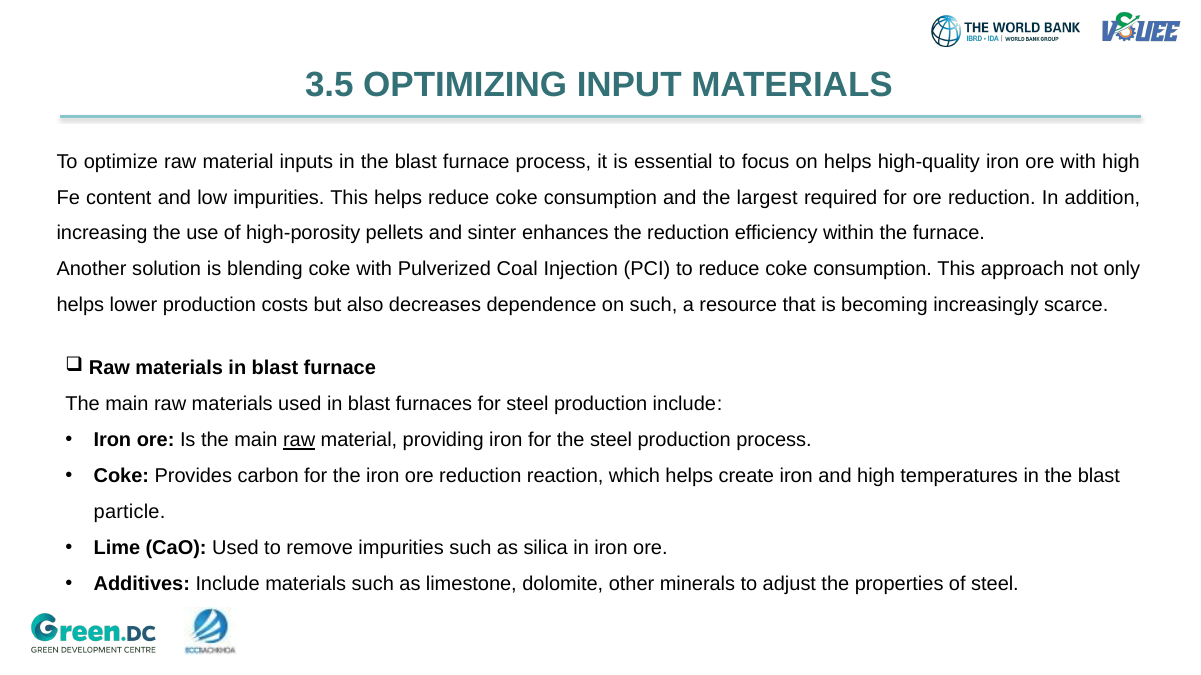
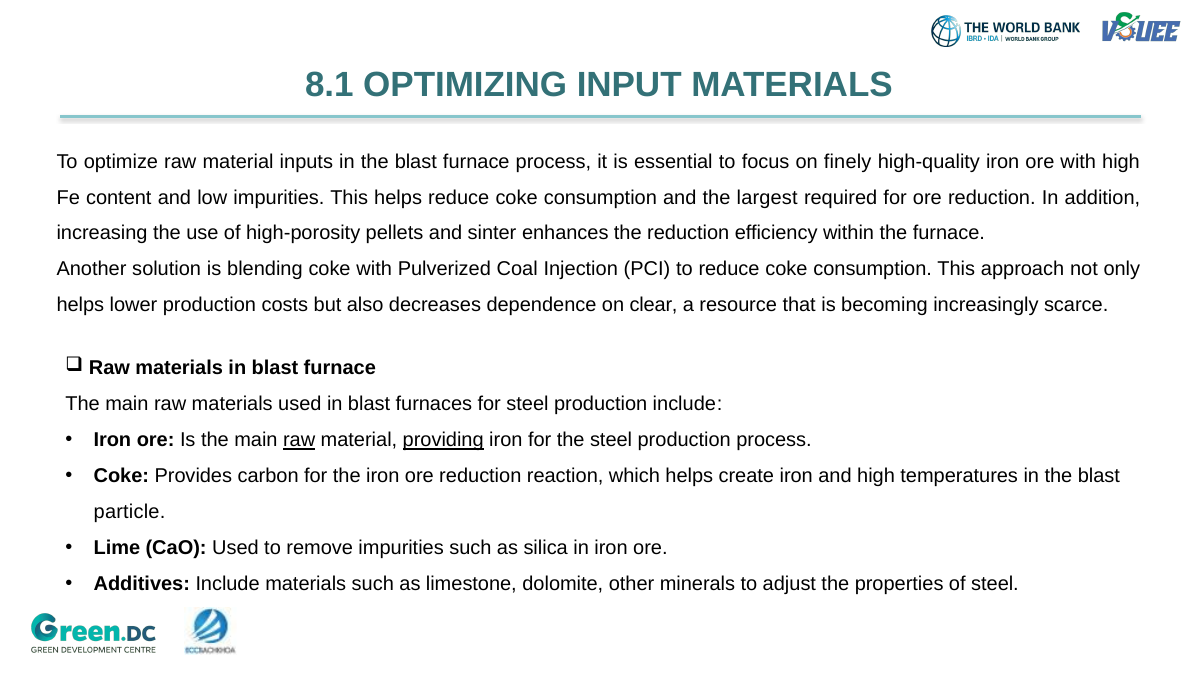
3.5: 3.5 -> 8.1
on helps: helps -> finely
on such: such -> clear
providing underline: none -> present
